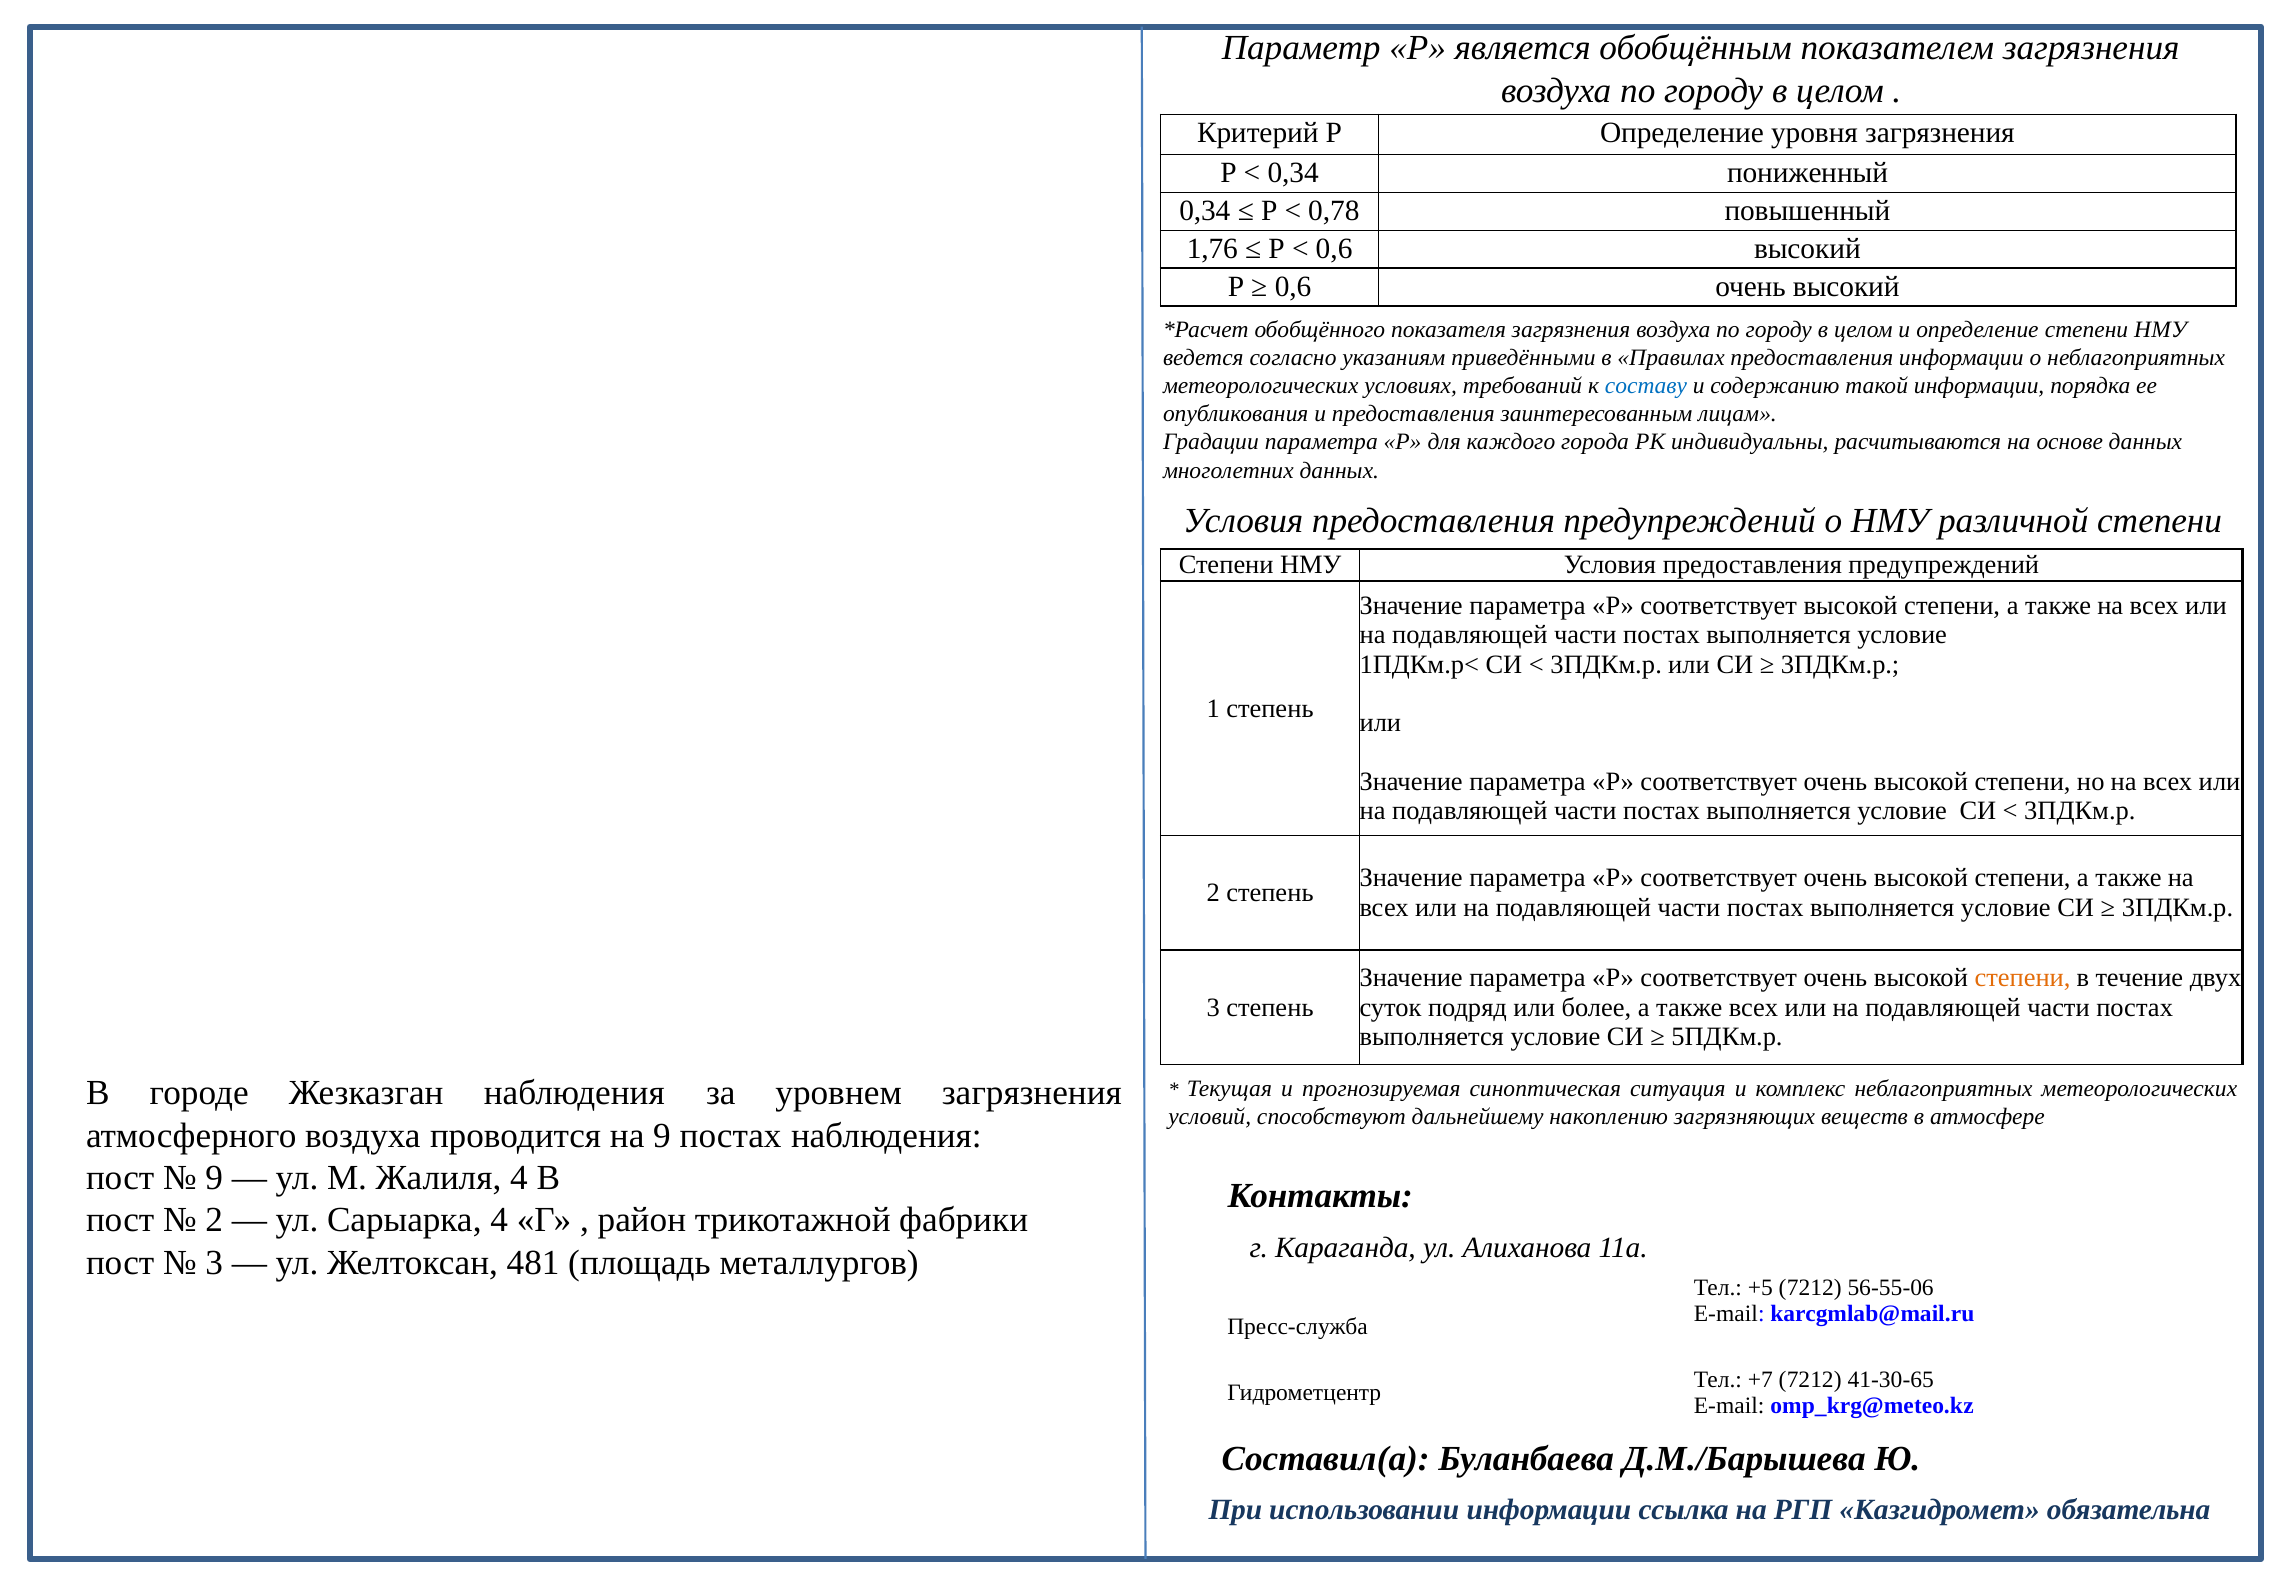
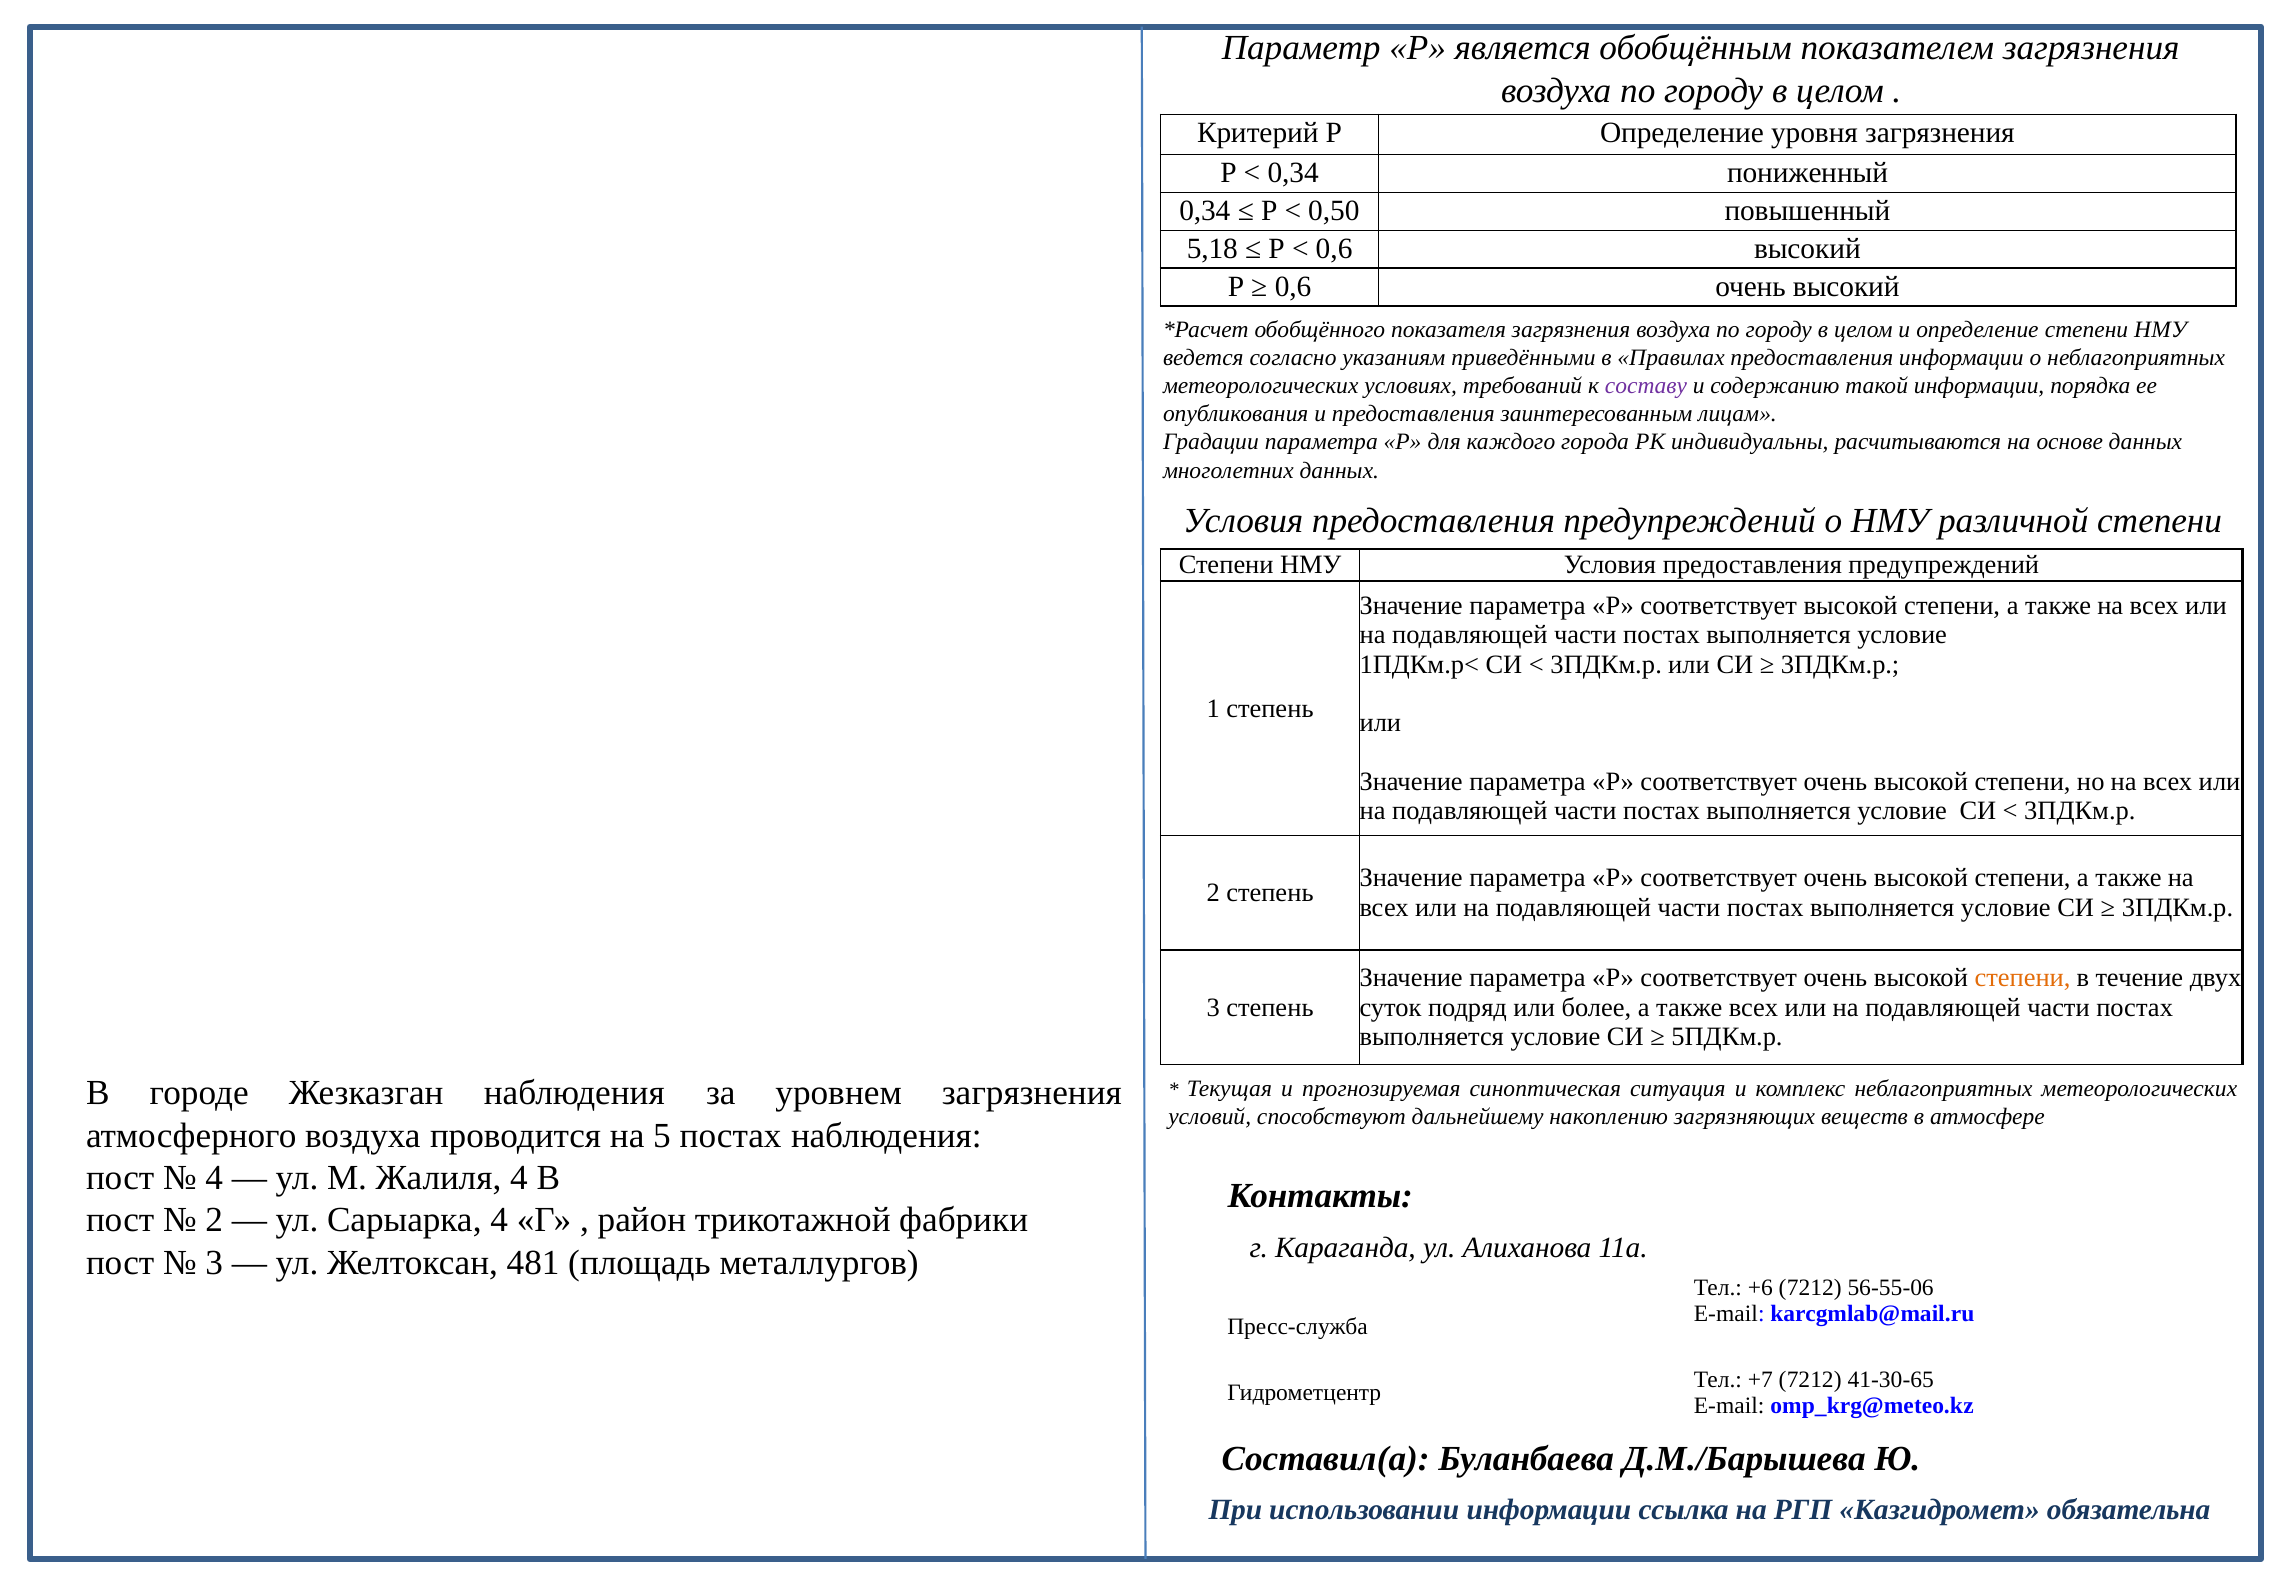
0,78: 0,78 -> 0,50
1,76: 1,76 -> 5,18
составу colour: blue -> purple
на 9: 9 -> 5
9 at (214, 1178): 9 -> 4
+5: +5 -> +6
